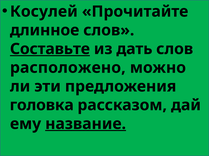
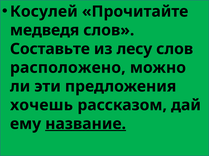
длинное: длинное -> медведя
Составьте underline: present -> none
дать: дать -> лесу
головка: головка -> хочешь
